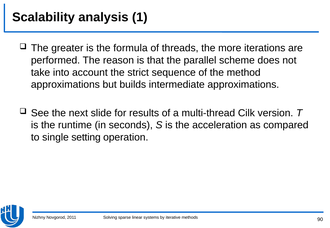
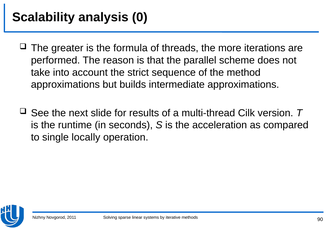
1: 1 -> 0
setting: setting -> locally
